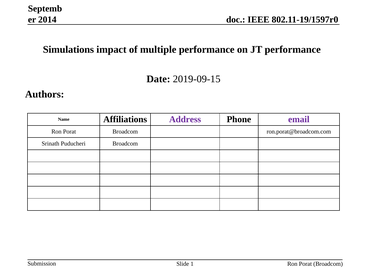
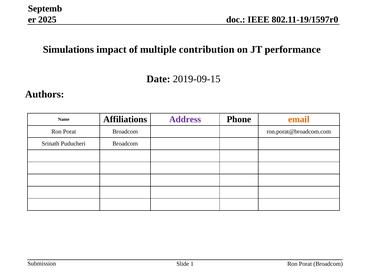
2014: 2014 -> 2025
multiple performance: performance -> contribution
email colour: purple -> orange
